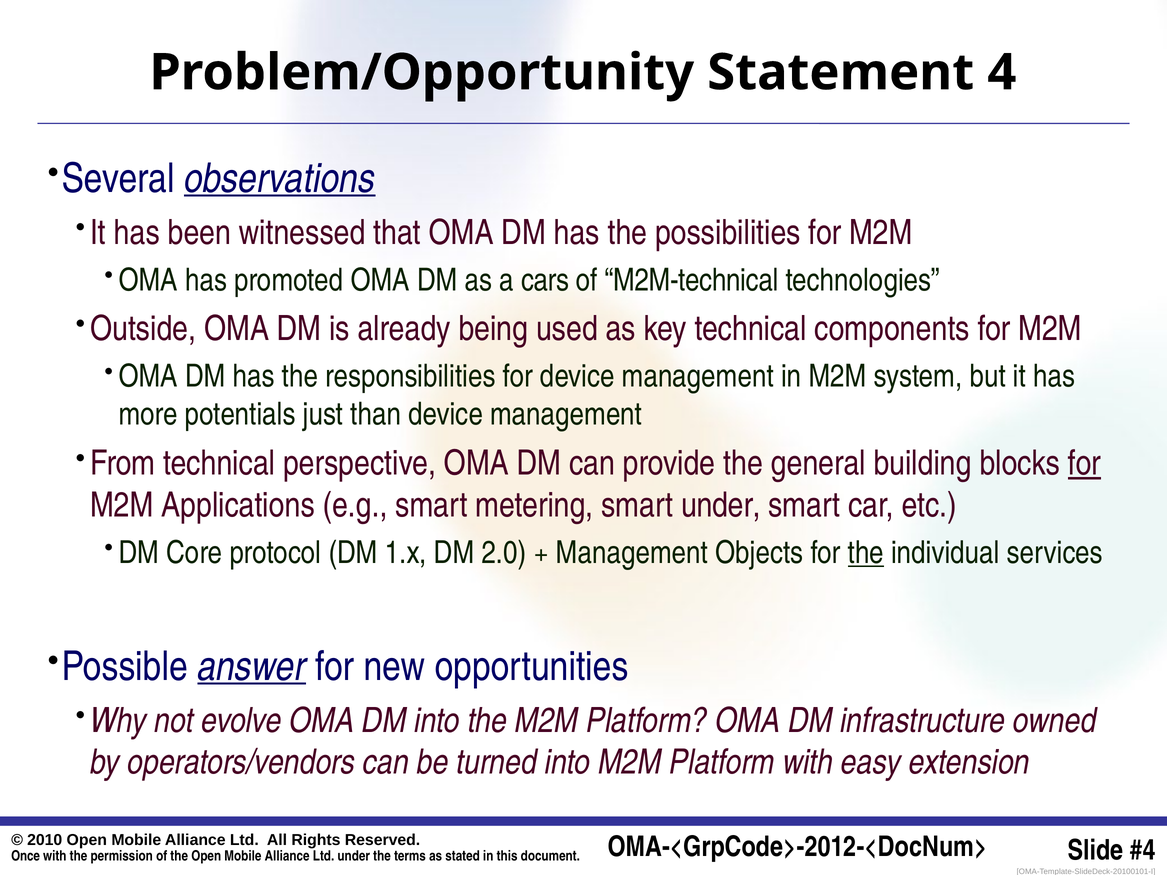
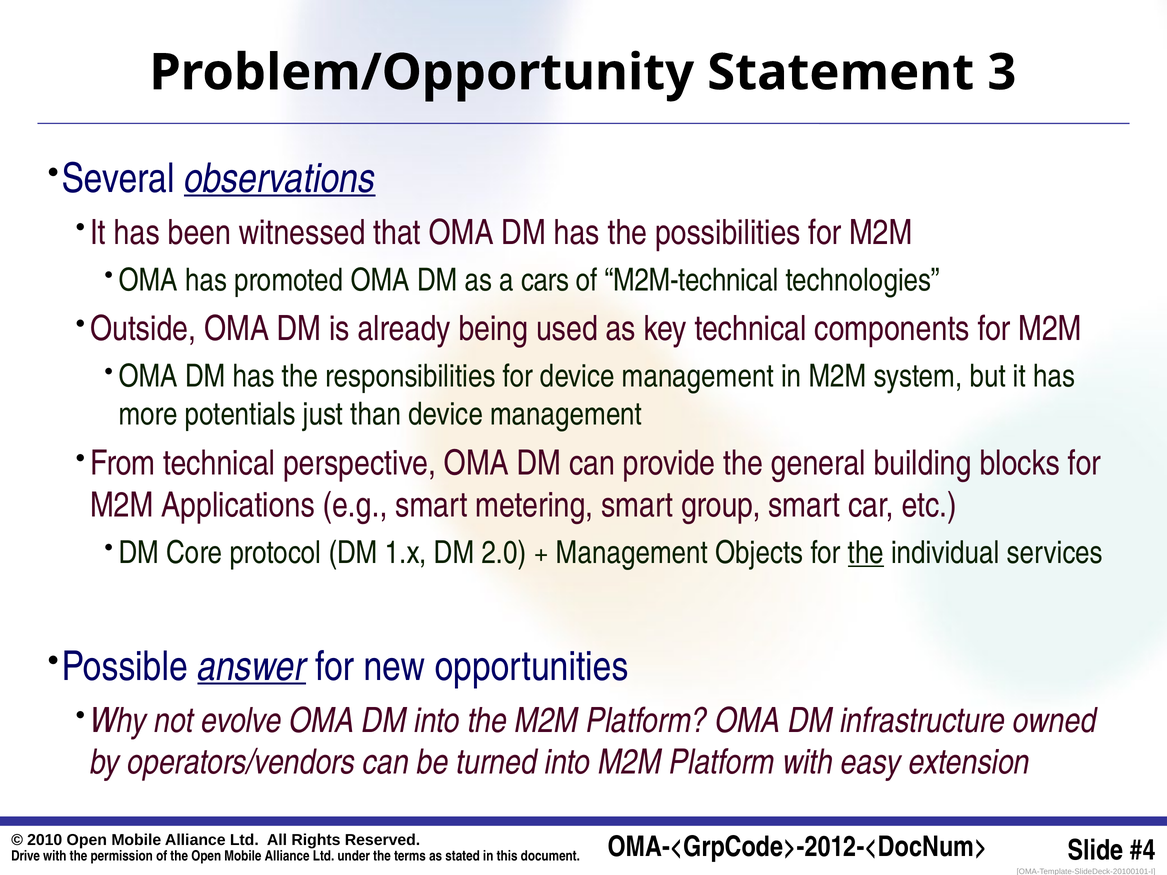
4: 4 -> 3
for at (1084, 463) underline: present -> none
smart under: under -> group
Once: Once -> Drive
